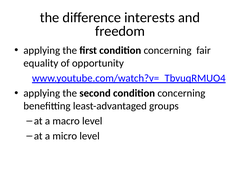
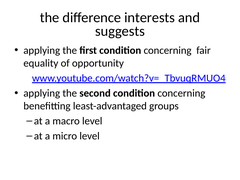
freedom: freedom -> suggests
